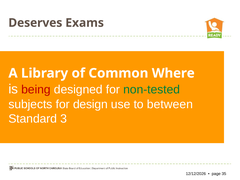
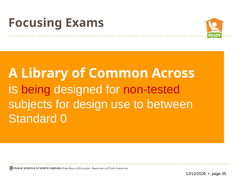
Deserves: Deserves -> Focusing
Where: Where -> Across
non-tested colour: green -> red
3: 3 -> 0
